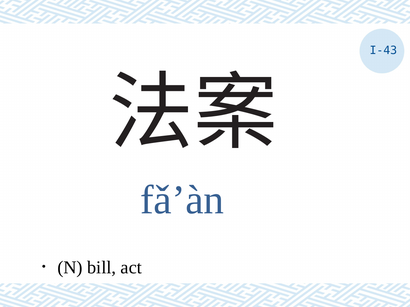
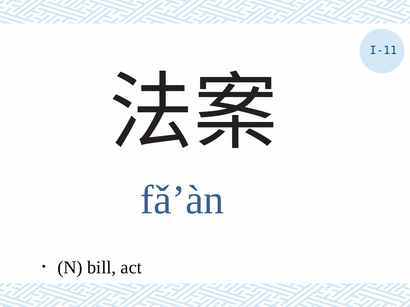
I-43: I-43 -> I-11
